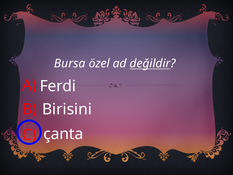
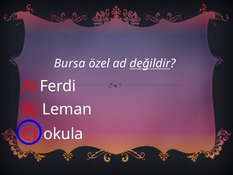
Birisini: Birisini -> Leman
çanta: çanta -> okula
